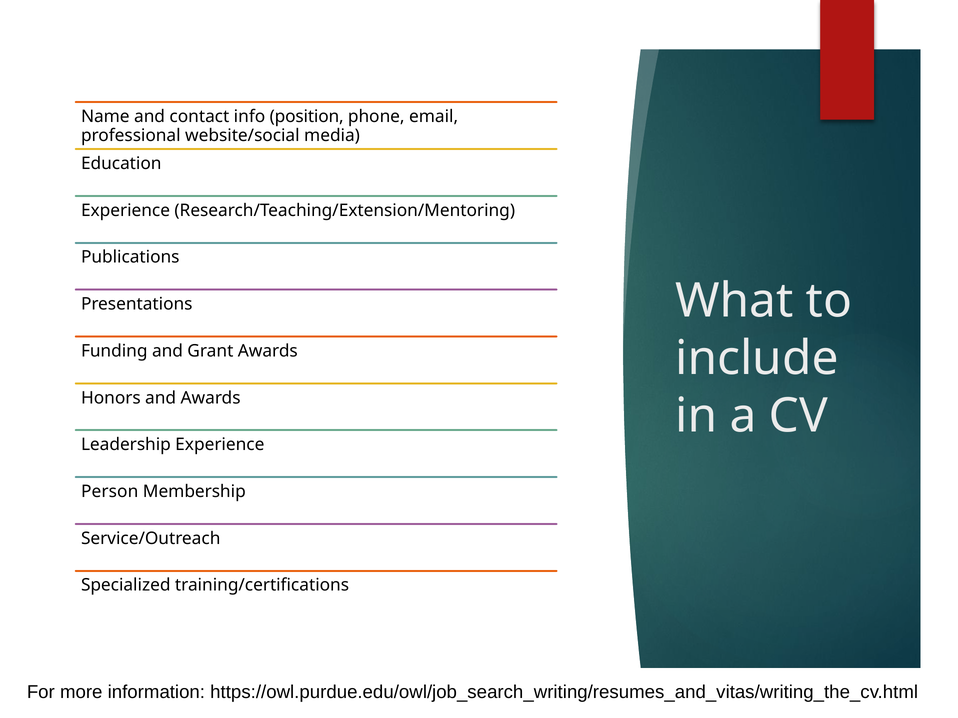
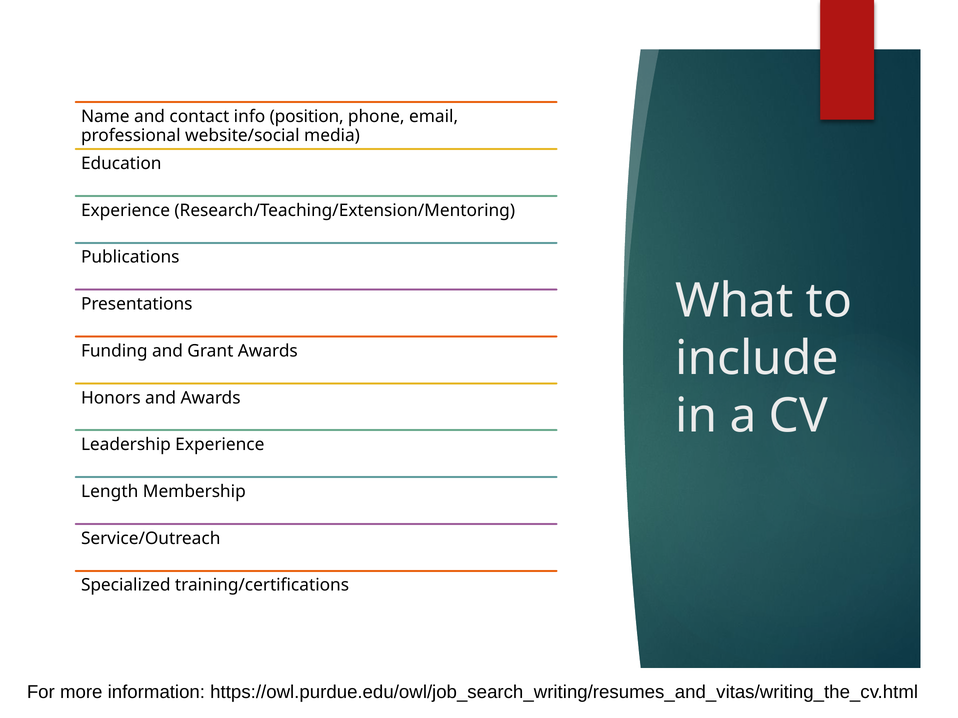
Person: Person -> Length
